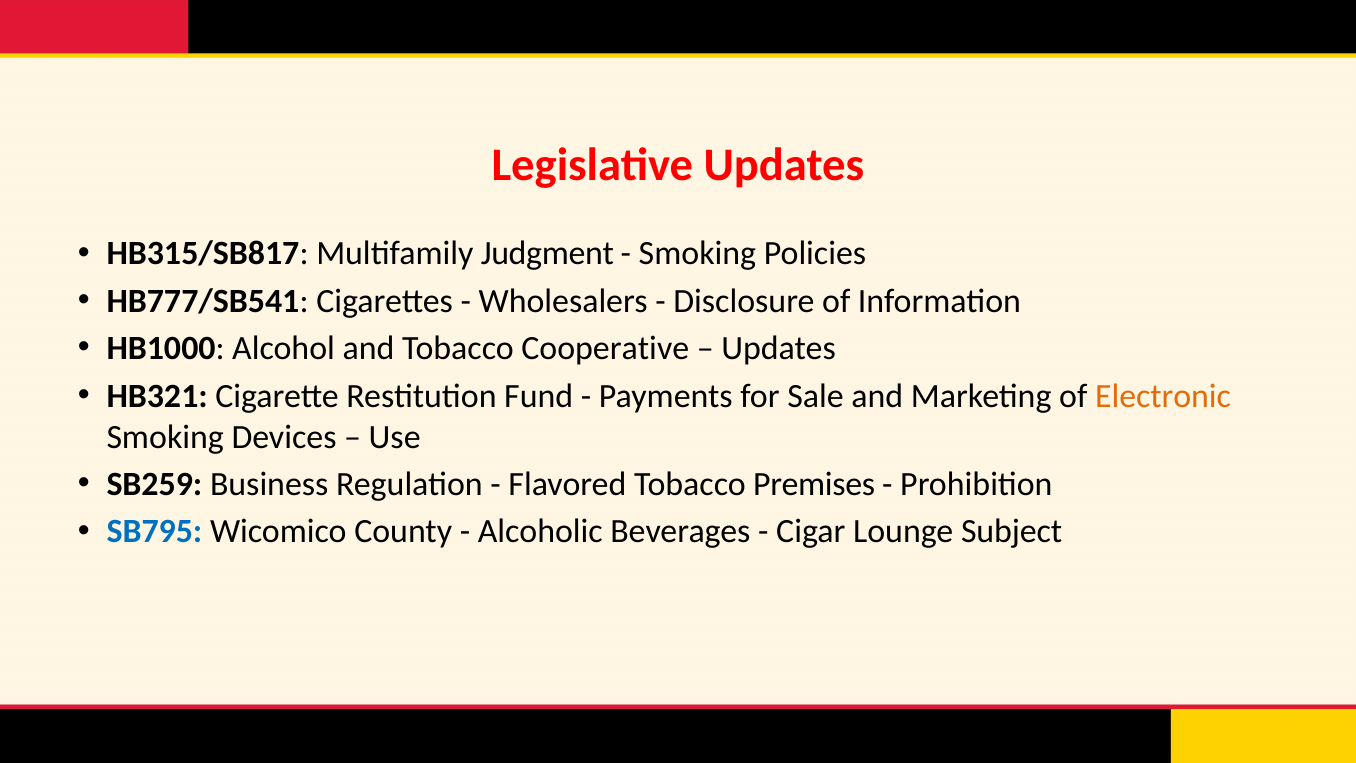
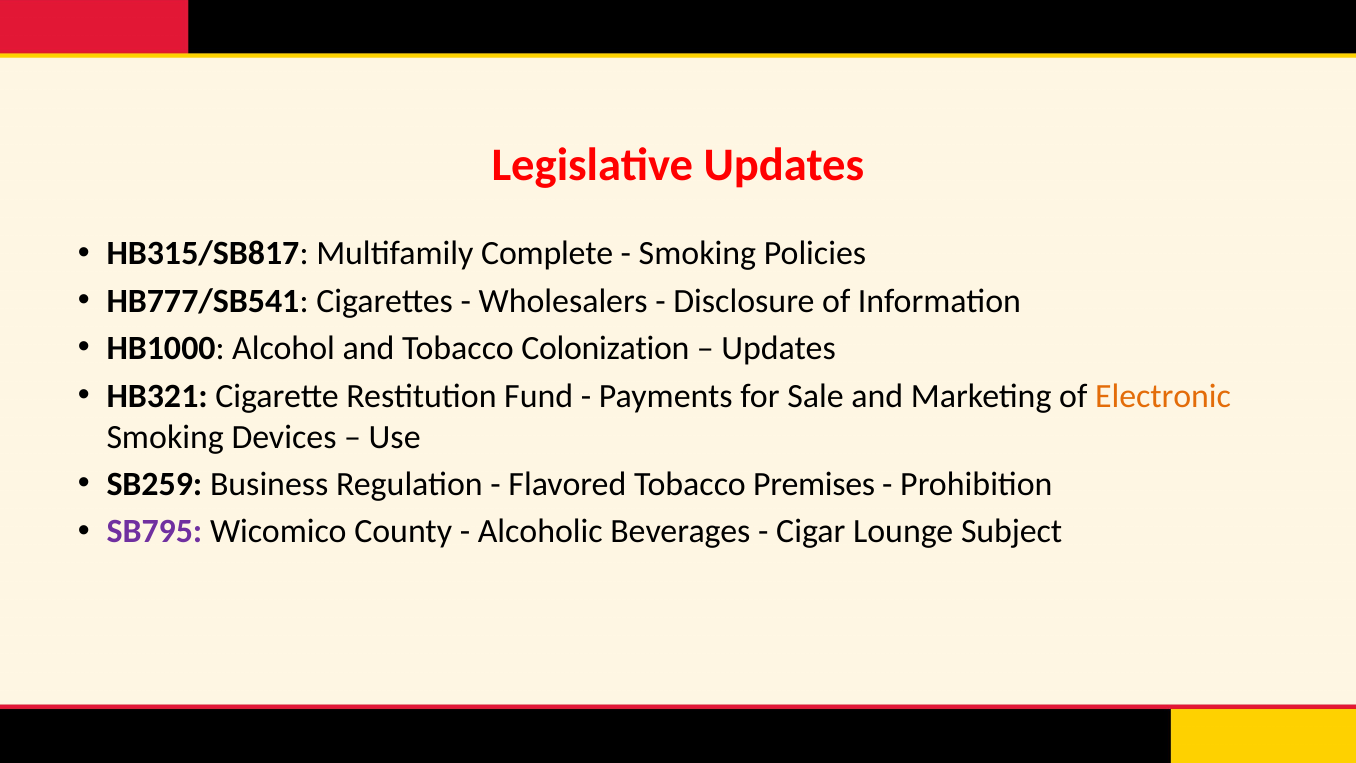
Judgment: Judgment -> Complete
Cooperative: Cooperative -> Colonization
SB795 colour: blue -> purple
